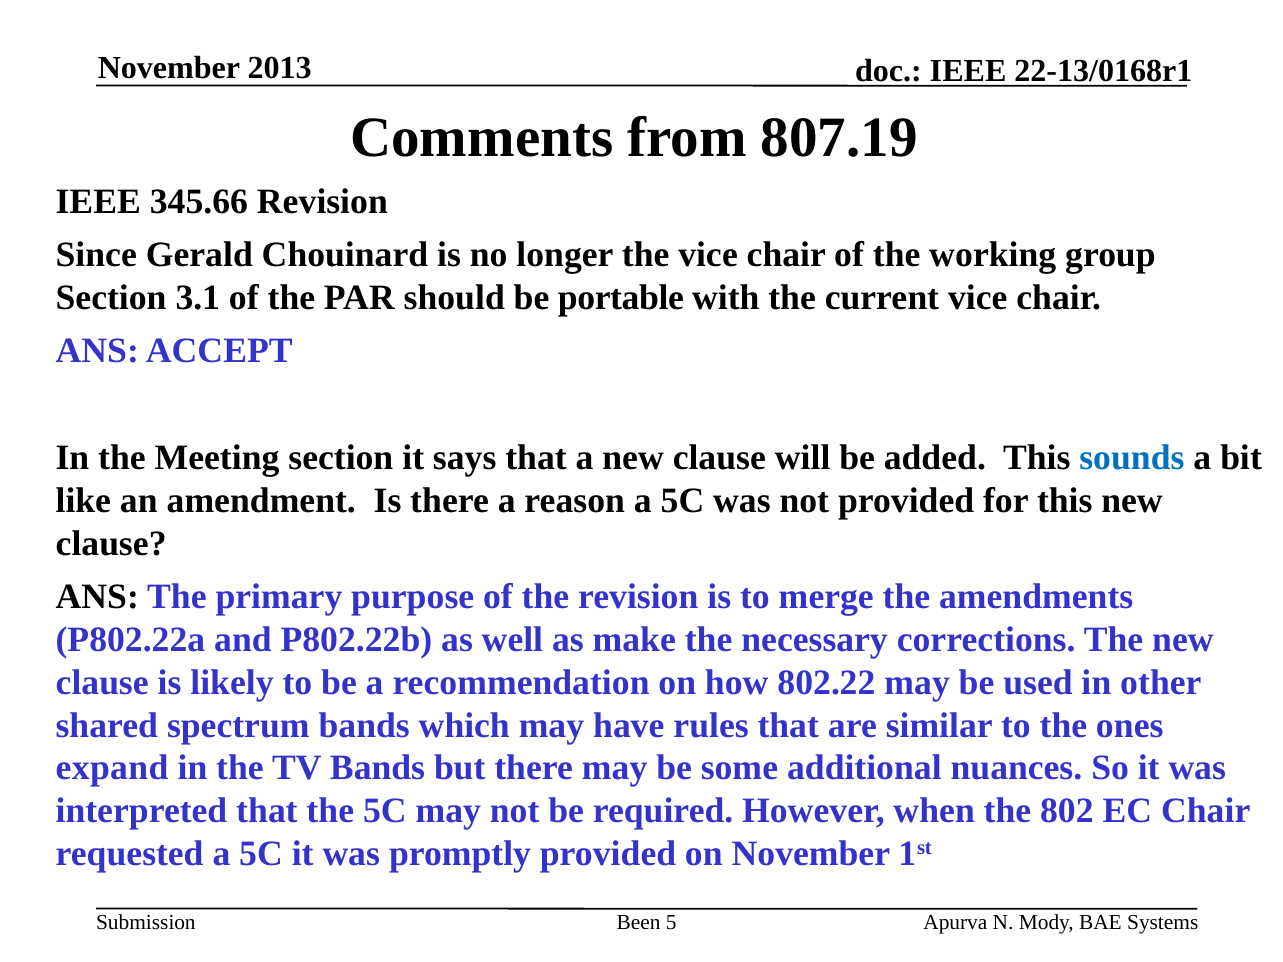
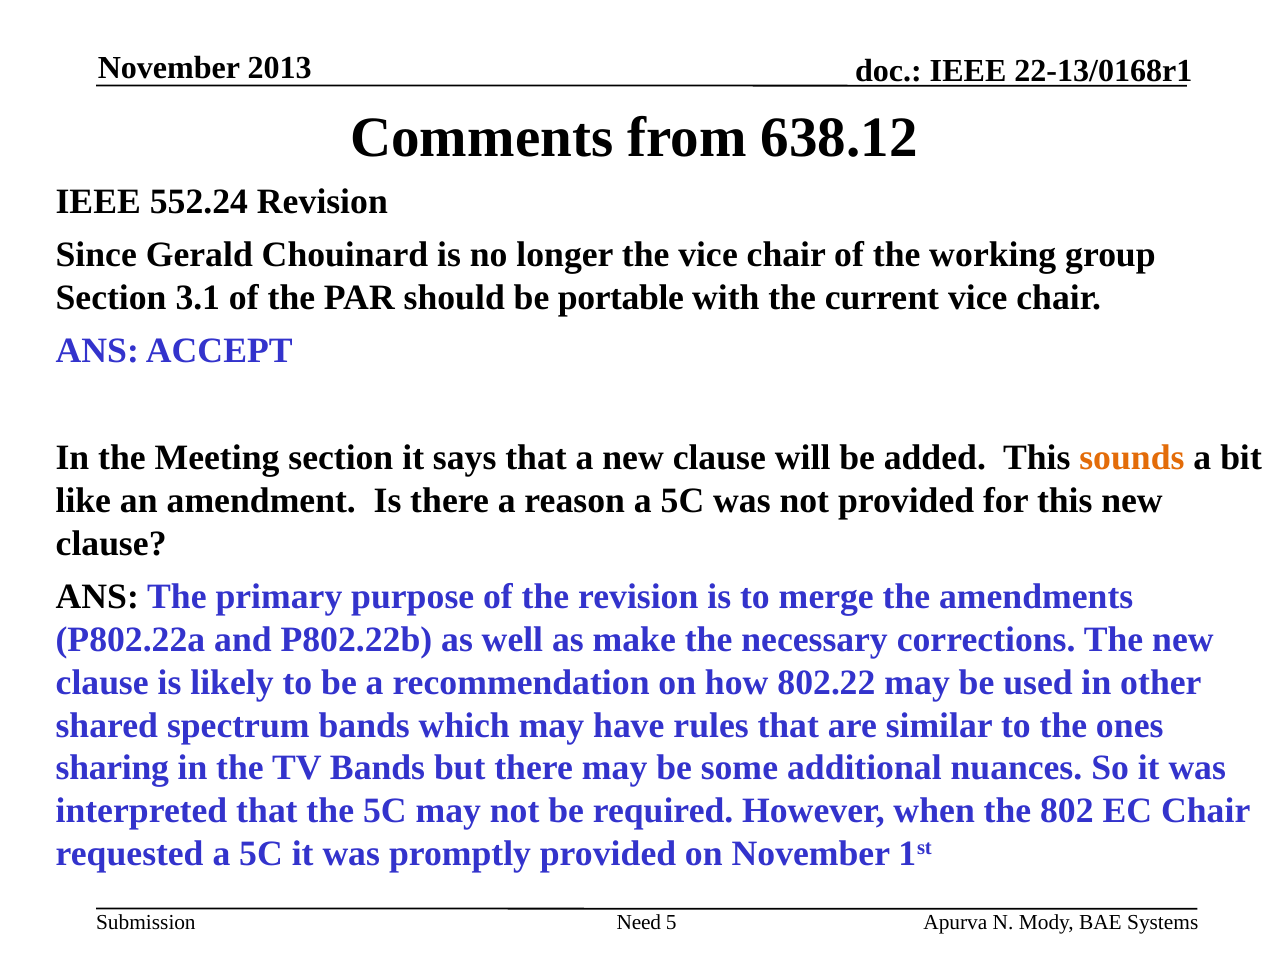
807.19: 807.19 -> 638.12
345.66: 345.66 -> 552.24
sounds colour: blue -> orange
expand: expand -> sharing
Been: Been -> Need
